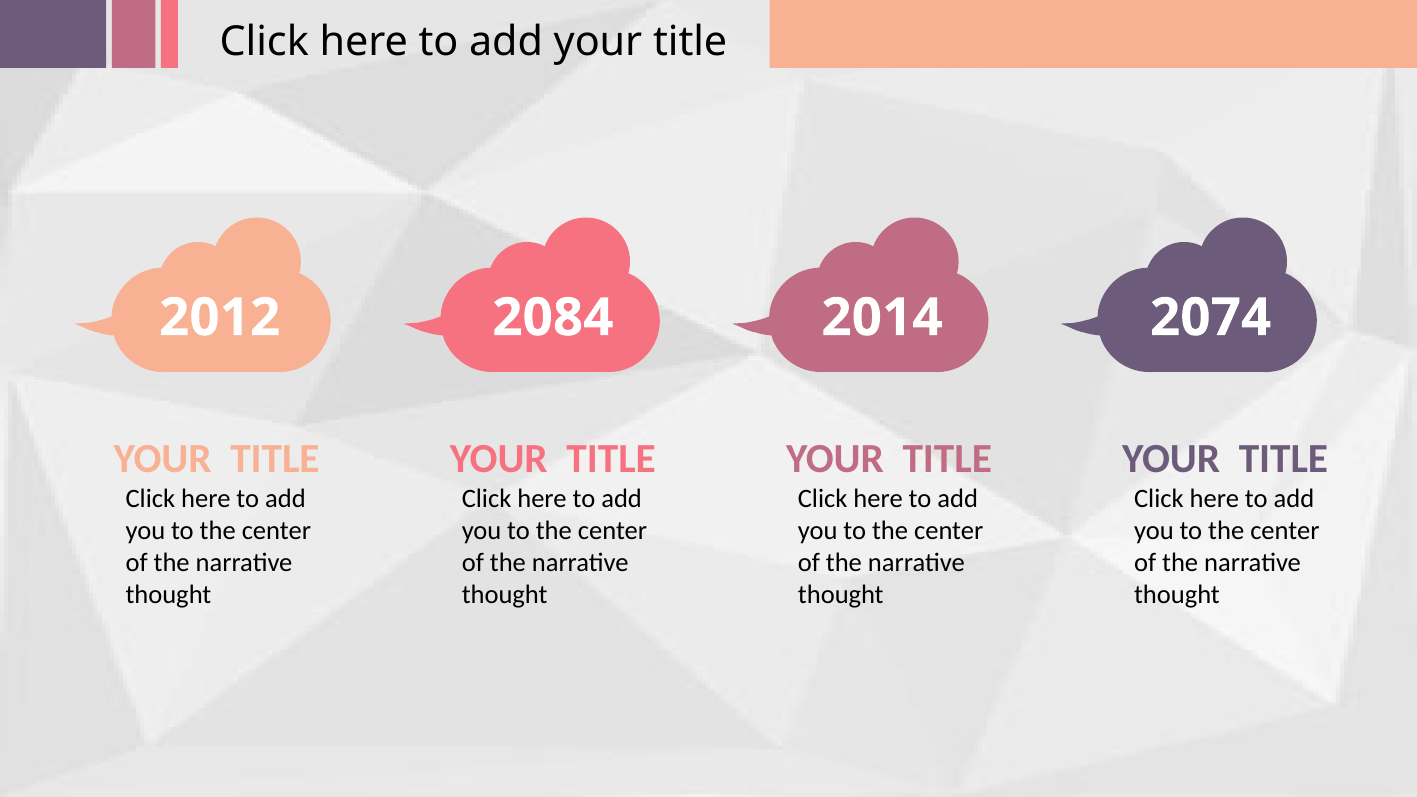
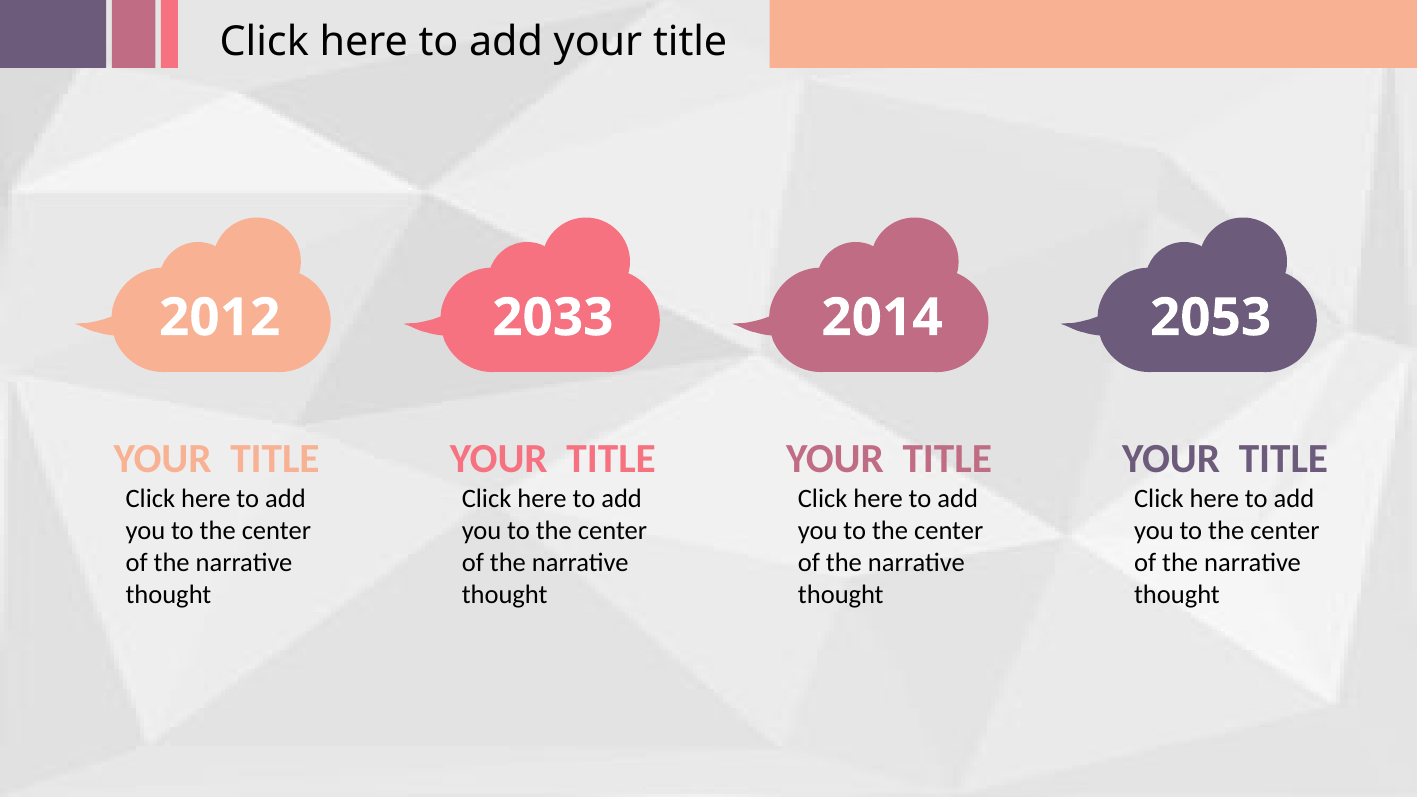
2084: 2084 -> 2033
2074: 2074 -> 2053
